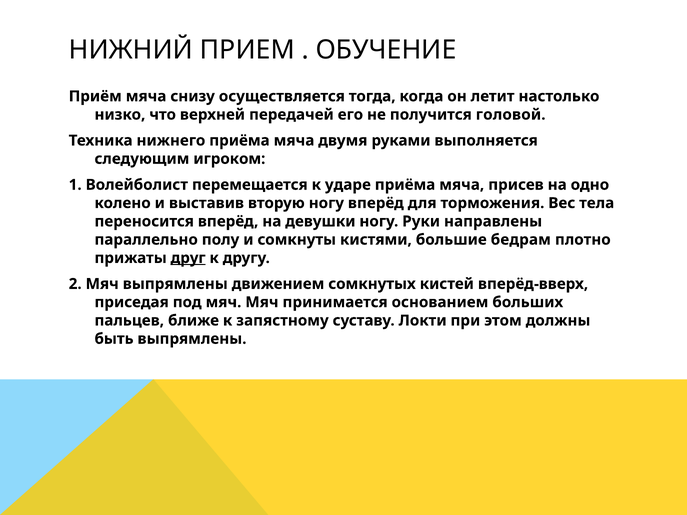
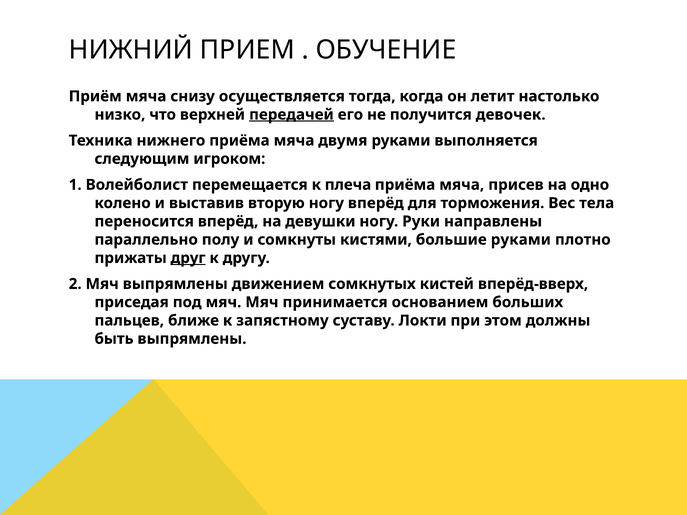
передачей underline: none -> present
головой: головой -> девочек
ударе: ударе -> плеча
большие бедрам: бедрам -> руками
